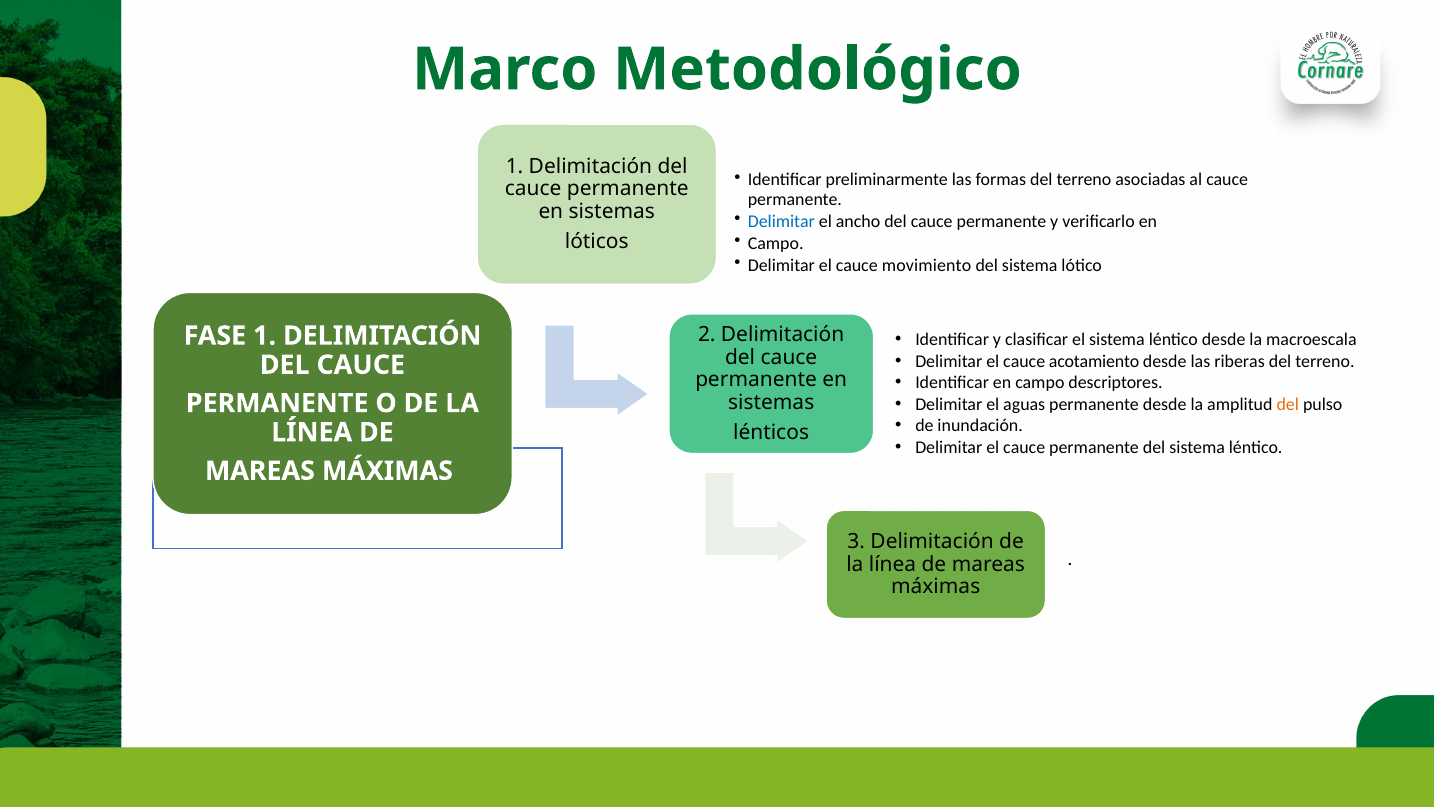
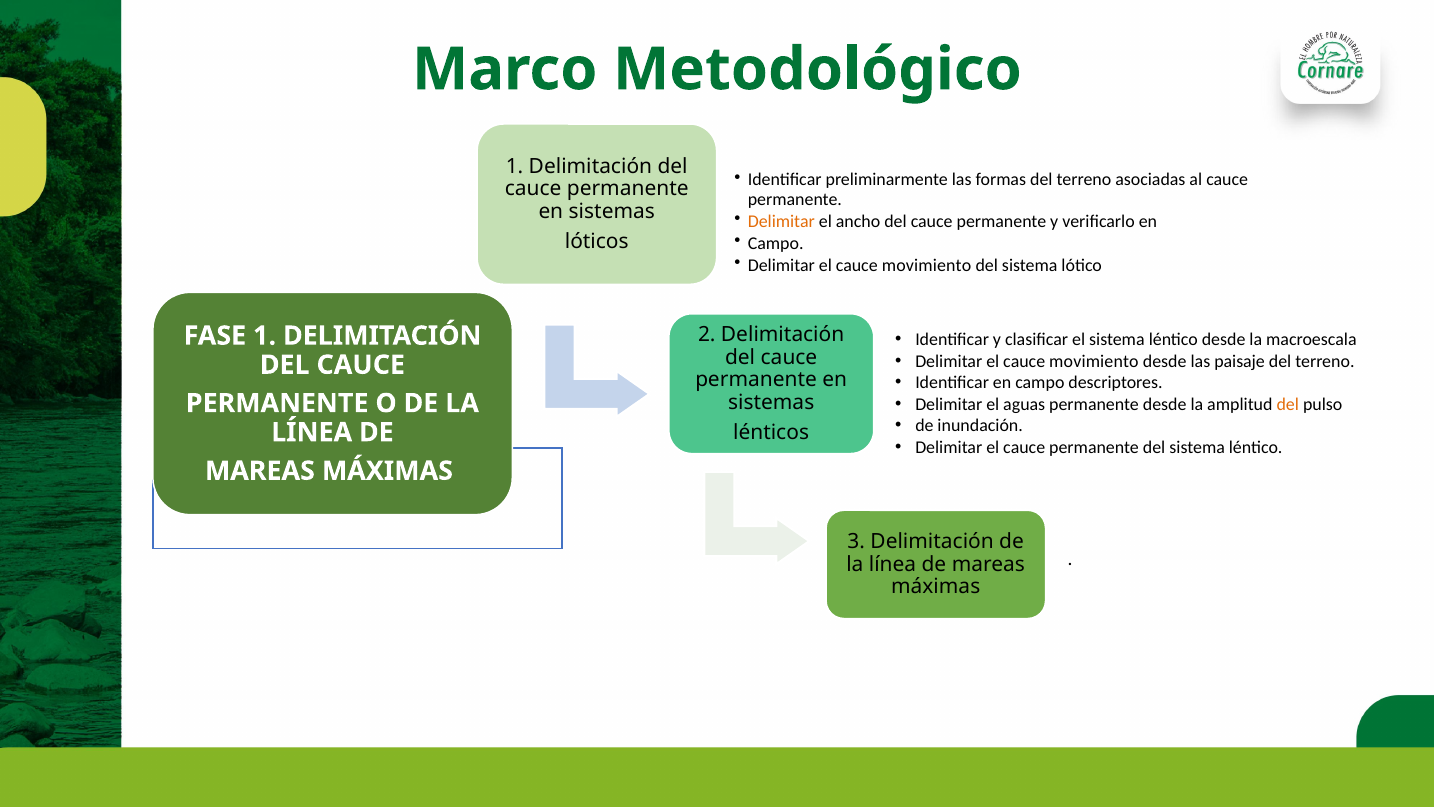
Delimitar at (781, 221) colour: blue -> orange
acotamiento at (1094, 361): acotamiento -> movimiento
riberas: riberas -> paisaje
